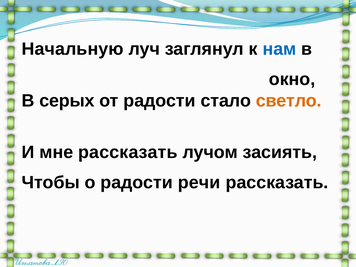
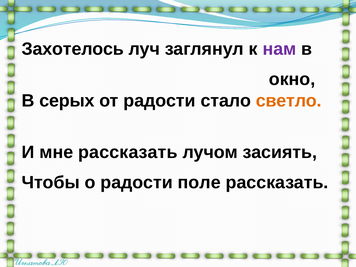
Начальную: Начальную -> Захотелось
нам colour: blue -> purple
речи: речи -> поле
